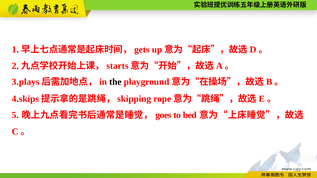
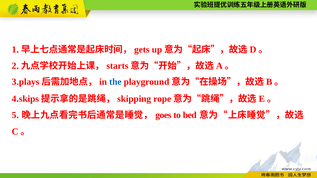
the colour: black -> blue
